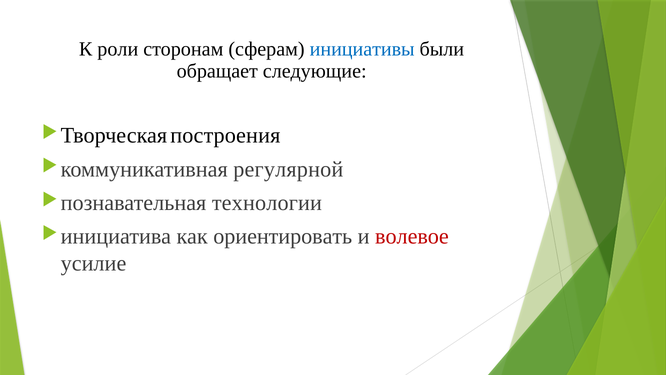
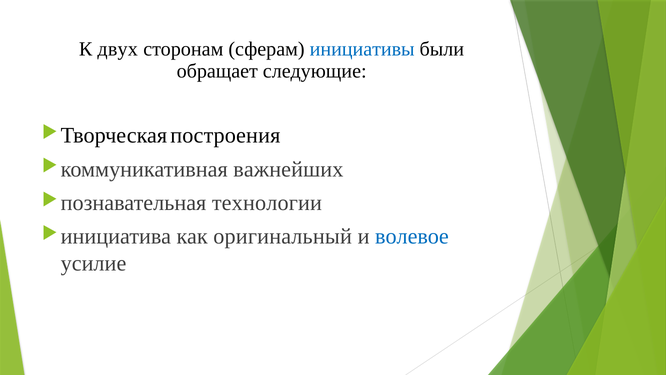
роли: роли -> двух
регулярной: регулярной -> важнейших
ориентировать: ориентировать -> оригинальный
волевое colour: red -> blue
